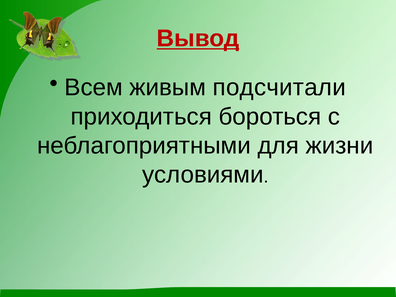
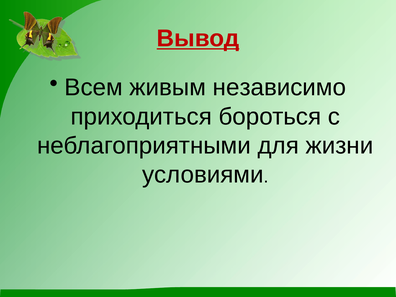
подсчитали: подсчитали -> независимо
